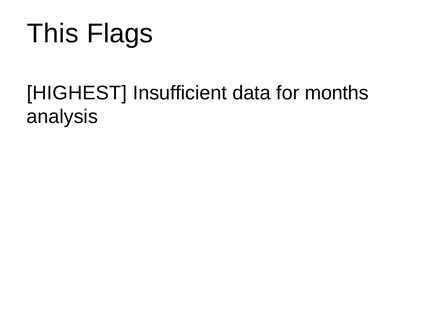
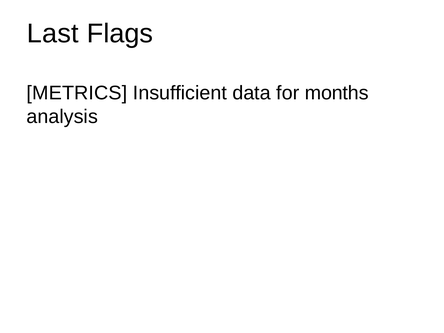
This: This -> Last
HIGHEST: HIGHEST -> METRICS
